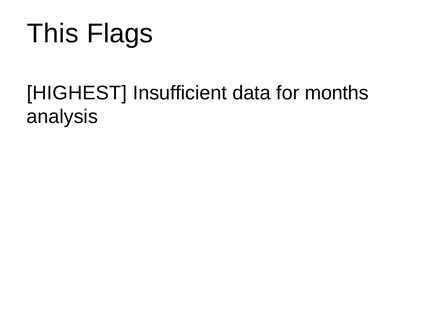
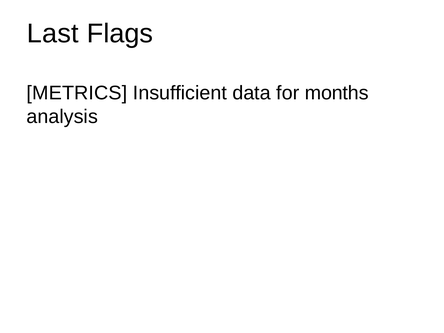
This: This -> Last
HIGHEST: HIGHEST -> METRICS
